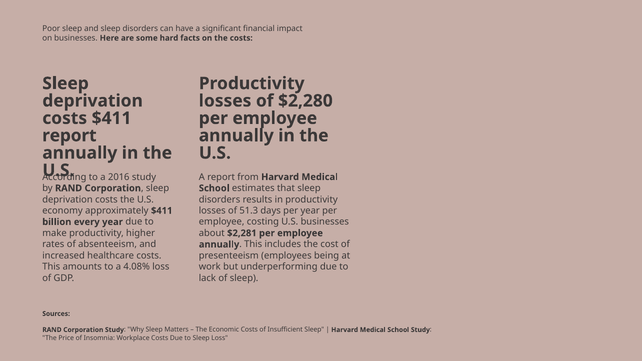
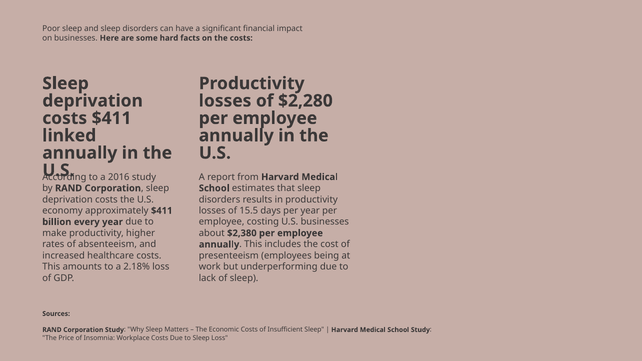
report at (69, 136): report -> linked
51.3: 51.3 -> 15.5
$2,281: $2,281 -> $2,380
4.08%: 4.08% -> 2.18%
